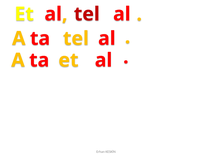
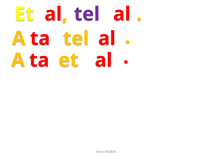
tel at (87, 14) colour: red -> purple
